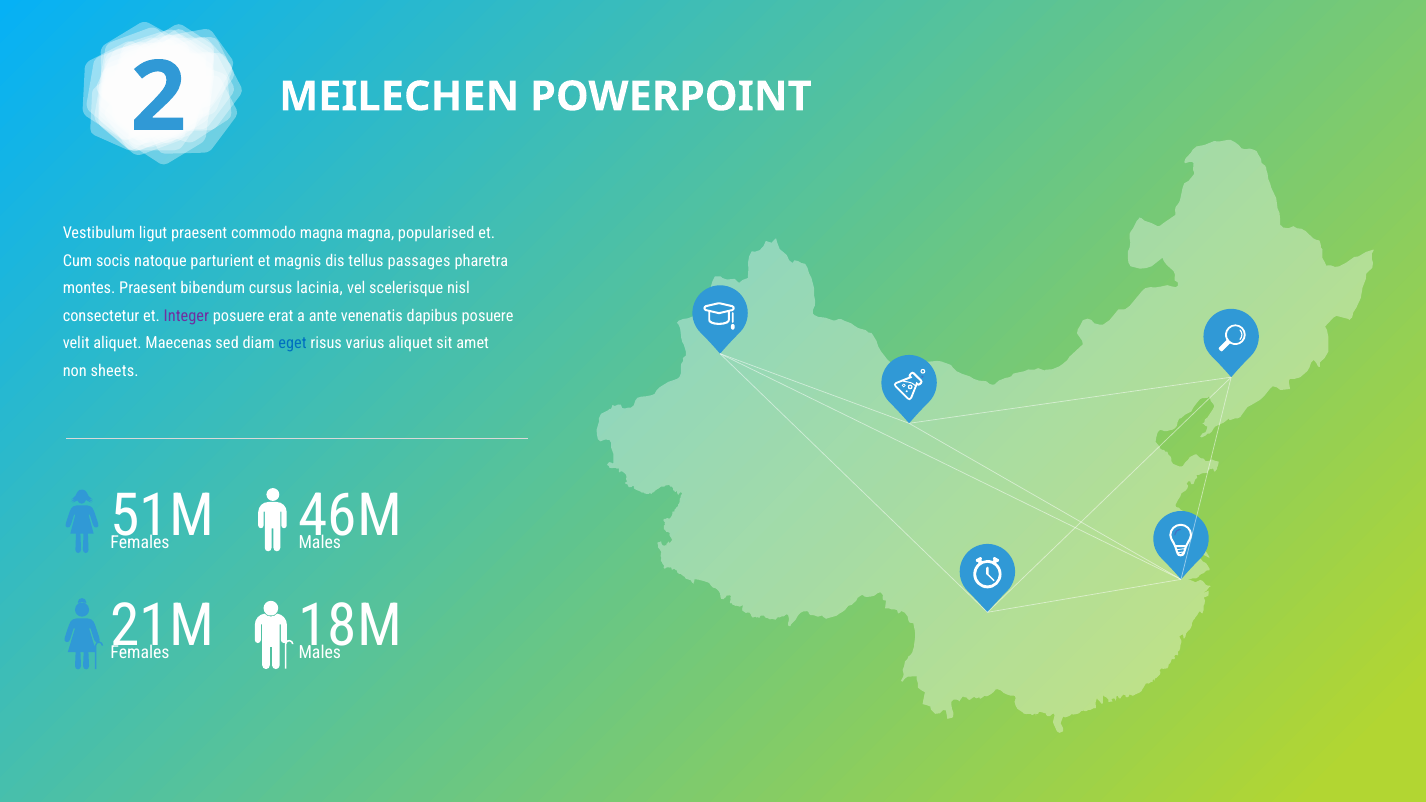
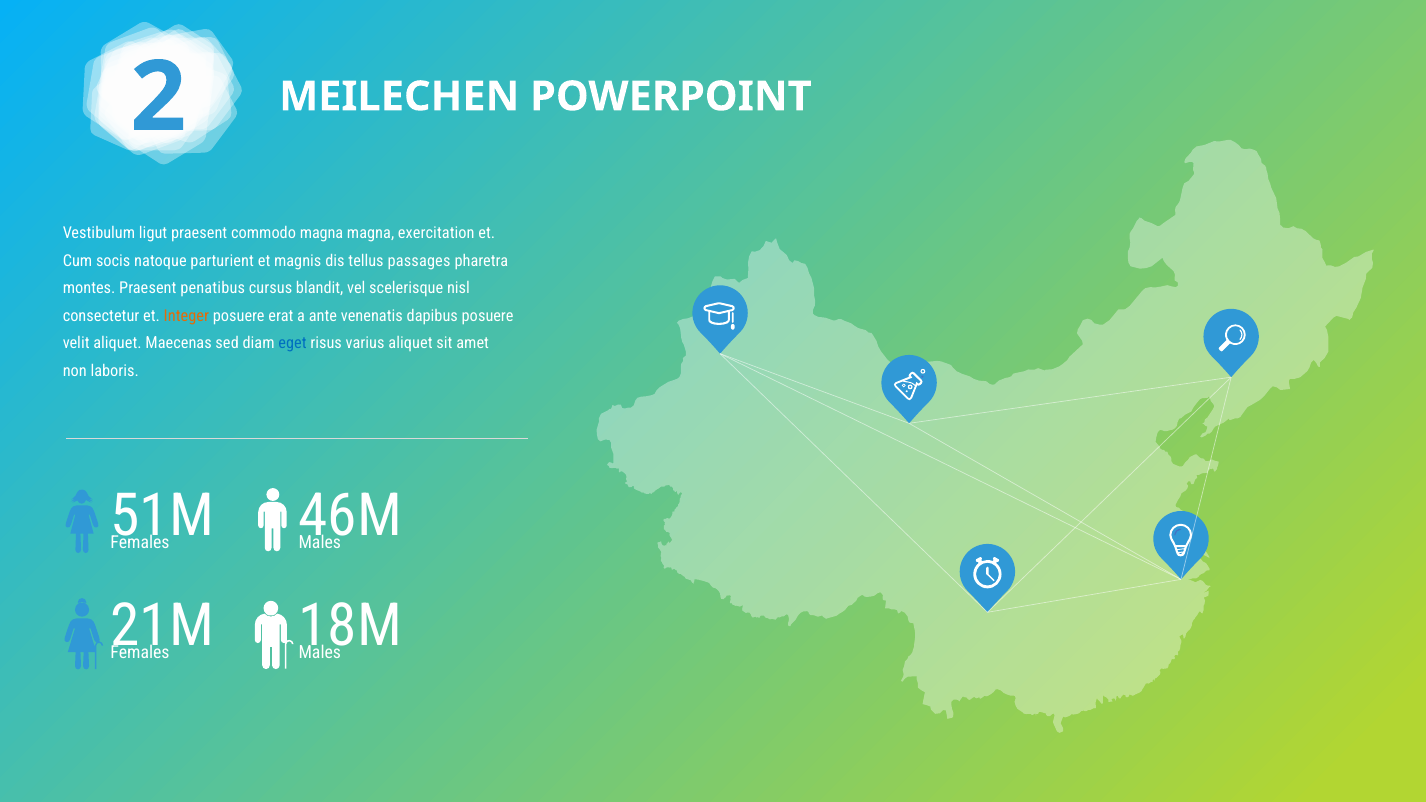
popularised: popularised -> exercitation
bibendum: bibendum -> penatibus
lacinia: lacinia -> blandit
Integer colour: purple -> orange
sheets: sheets -> laboris
